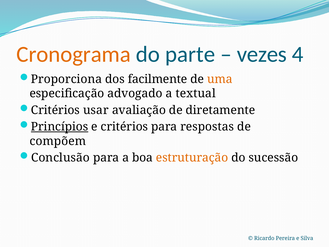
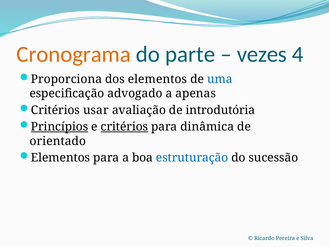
dos facilmente: facilmente -> elementos
uma colour: orange -> blue
textual: textual -> apenas
diretamente: diretamente -> introdutória
critérios at (124, 127) underline: none -> present
respostas: respostas -> dinâmica
compõem: compõem -> orientado
Conclusão at (60, 158): Conclusão -> Elementos
estruturação colour: orange -> blue
